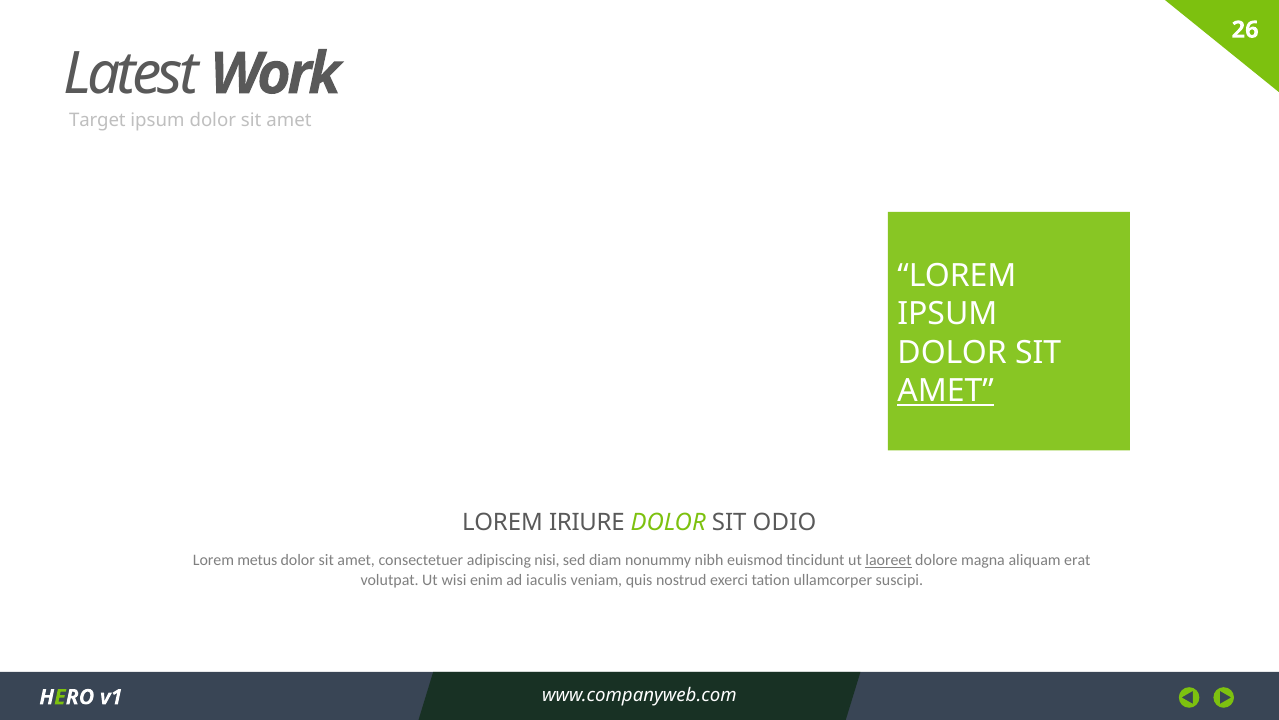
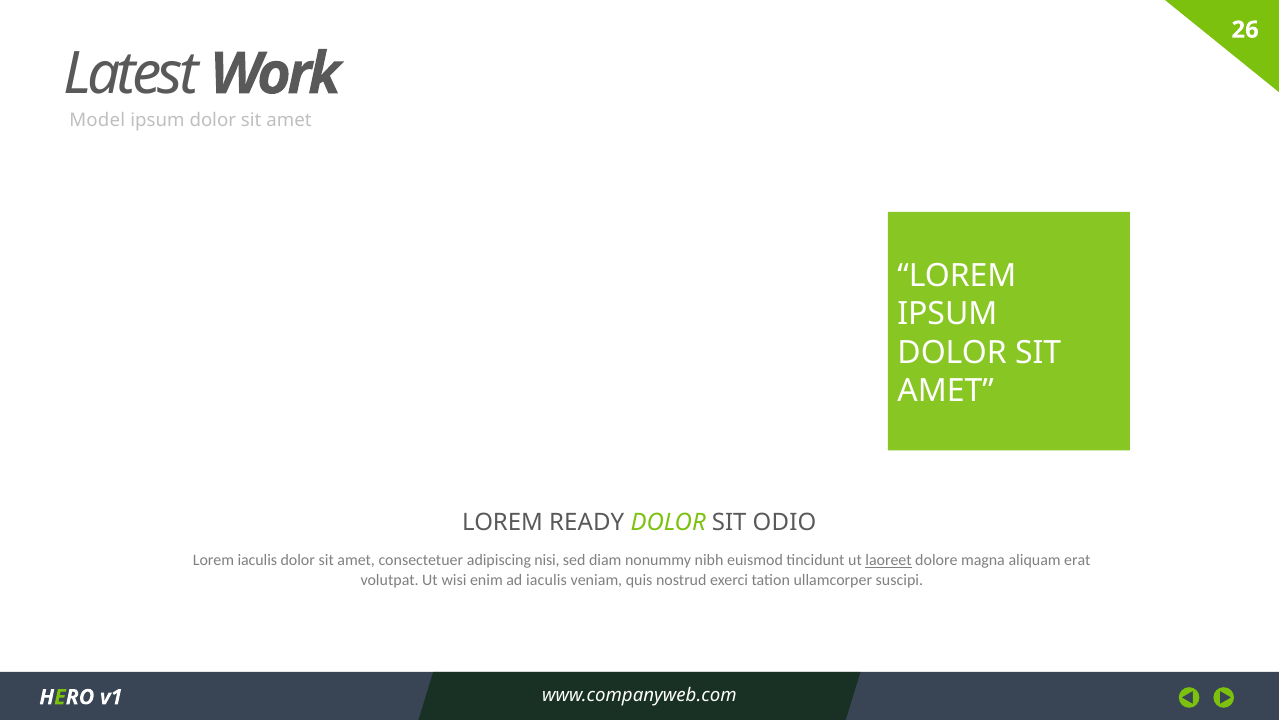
Target: Target -> Model
AMET at (946, 391) underline: present -> none
IRIURE: IRIURE -> READY
Lorem metus: metus -> iaculis
